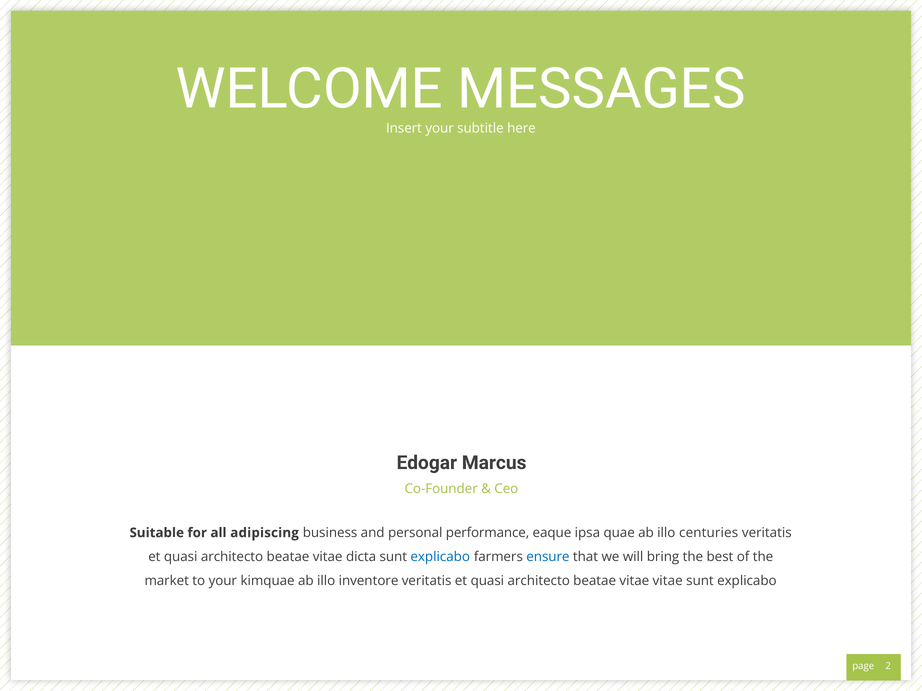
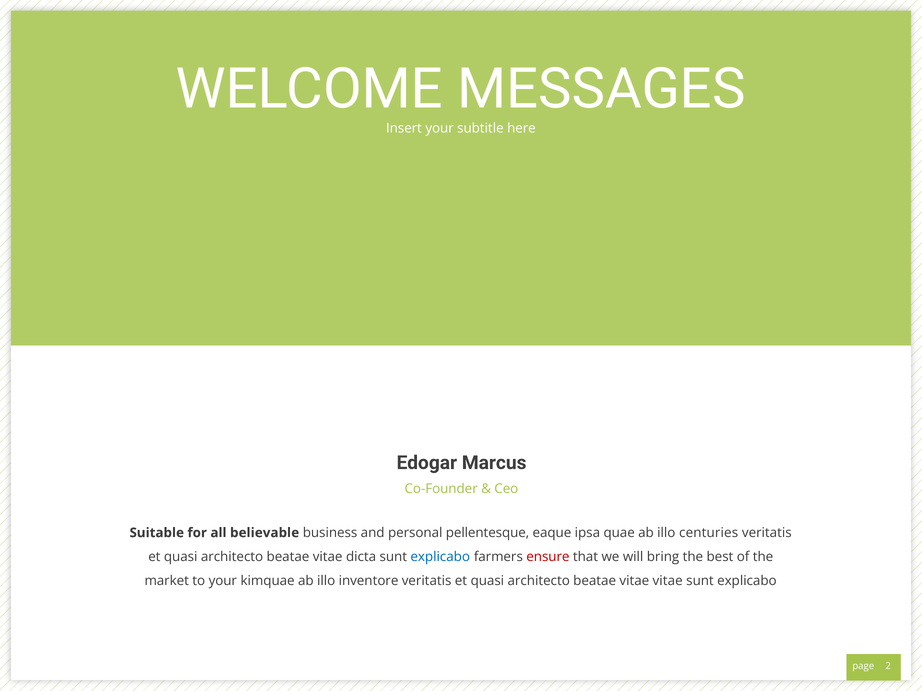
adipiscing: adipiscing -> believable
performance: performance -> pellentesque
ensure colour: blue -> red
